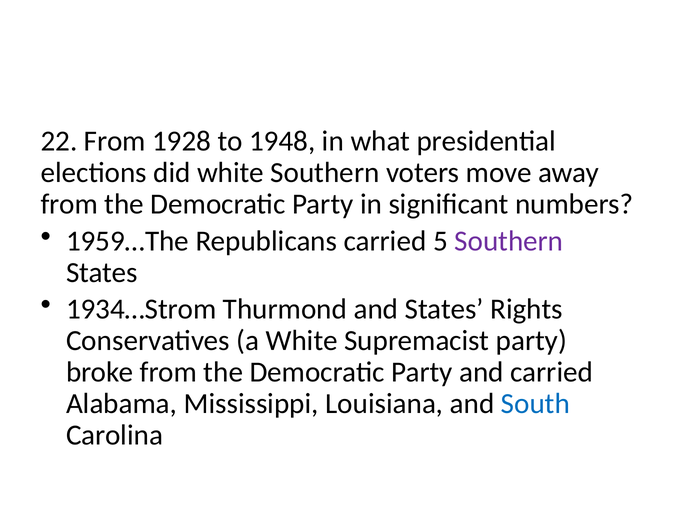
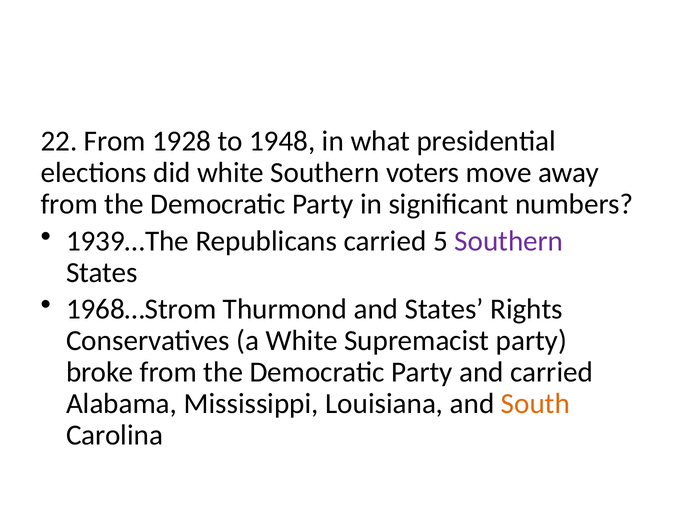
1959…The: 1959…The -> 1939…The
1934…Strom: 1934…Strom -> 1968…Strom
South colour: blue -> orange
